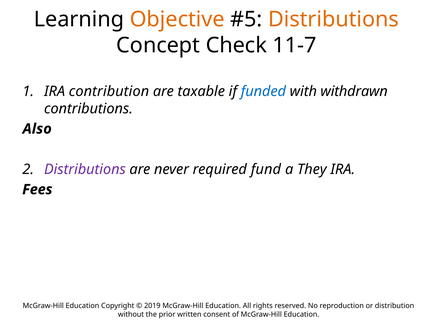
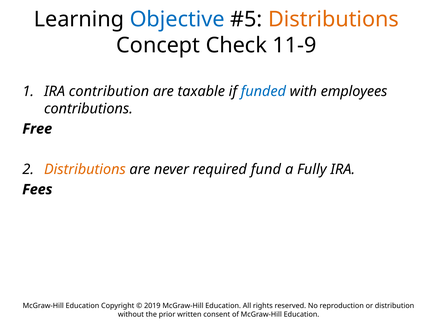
Objective colour: orange -> blue
11-7: 11-7 -> 11-9
withdrawn: withdrawn -> employees
Also: Also -> Free
Distributions at (85, 169) colour: purple -> orange
They: They -> Fully
